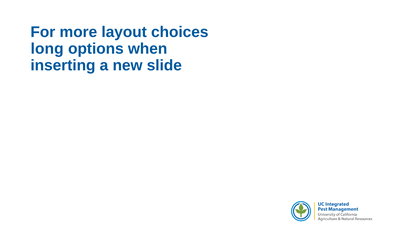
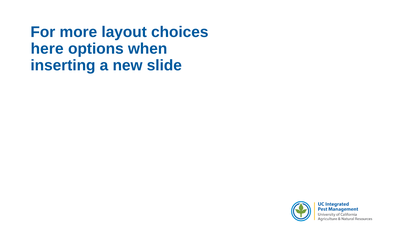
long: long -> here
